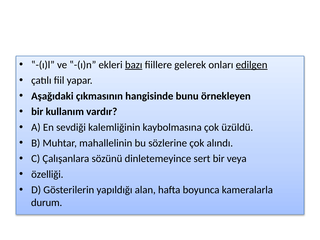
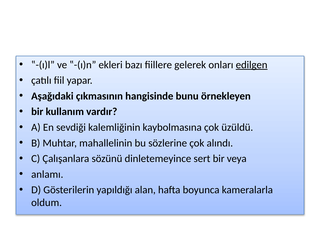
bazı underline: present -> none
özelliği: özelliği -> anlamı
durum: durum -> oldum
